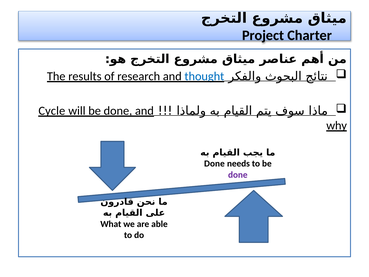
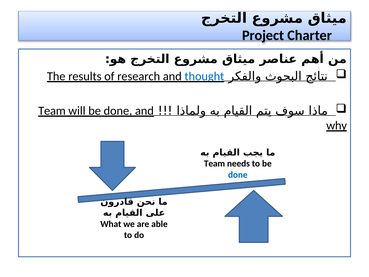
Cycle at (52, 111): Cycle -> Team
Done at (214, 164): Done -> Team
done at (238, 175) colour: purple -> blue
